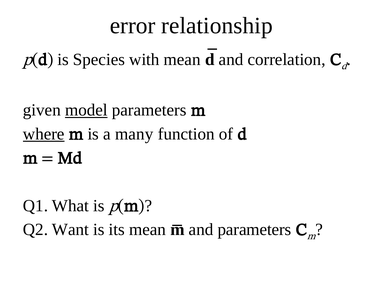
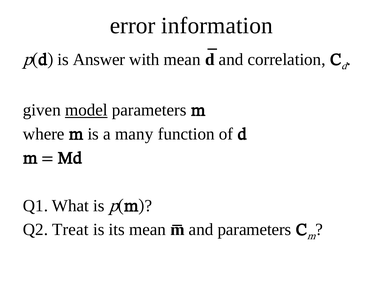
relationship: relationship -> information
Species: Species -> Answer
where underline: present -> none
Want: Want -> Treat
